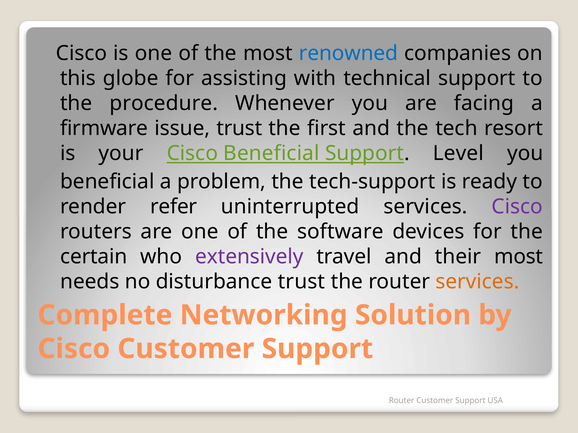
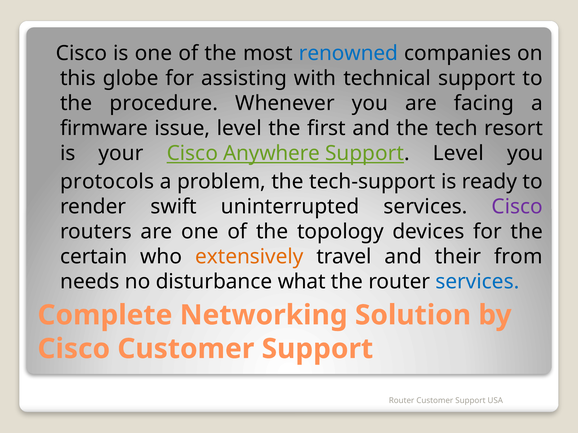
issue trust: trust -> level
Cisco Beneficial: Beneficial -> Anywhere
beneficial at (107, 182): beneficial -> protocols
refer: refer -> swift
software: software -> topology
extensively colour: purple -> orange
their most: most -> from
disturbance trust: trust -> what
services at (477, 282) colour: orange -> blue
